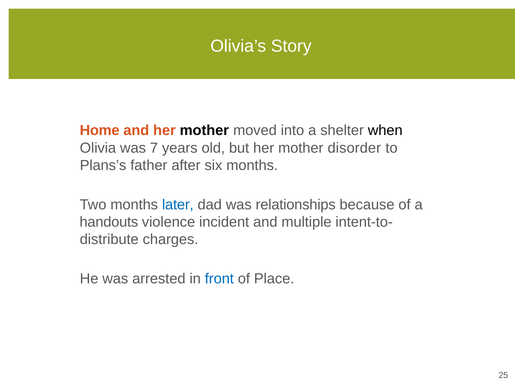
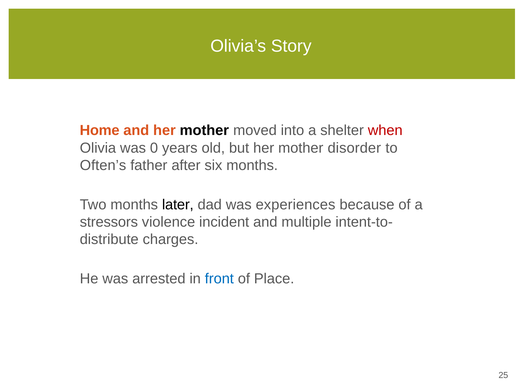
when colour: black -> red
7: 7 -> 0
Plans’s: Plans’s -> Often’s
later colour: blue -> black
relationships: relationships -> experiences
handouts: handouts -> stressors
